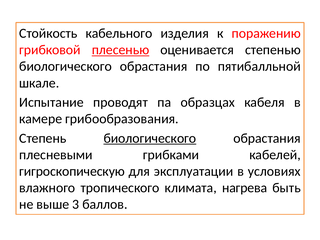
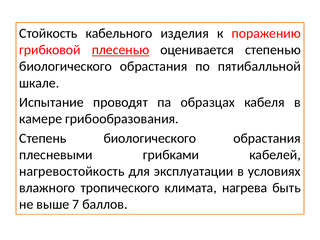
биологического at (150, 138) underline: present -> none
гигроскопическую: гигроскопическую -> нагревостойкость
3: 3 -> 7
